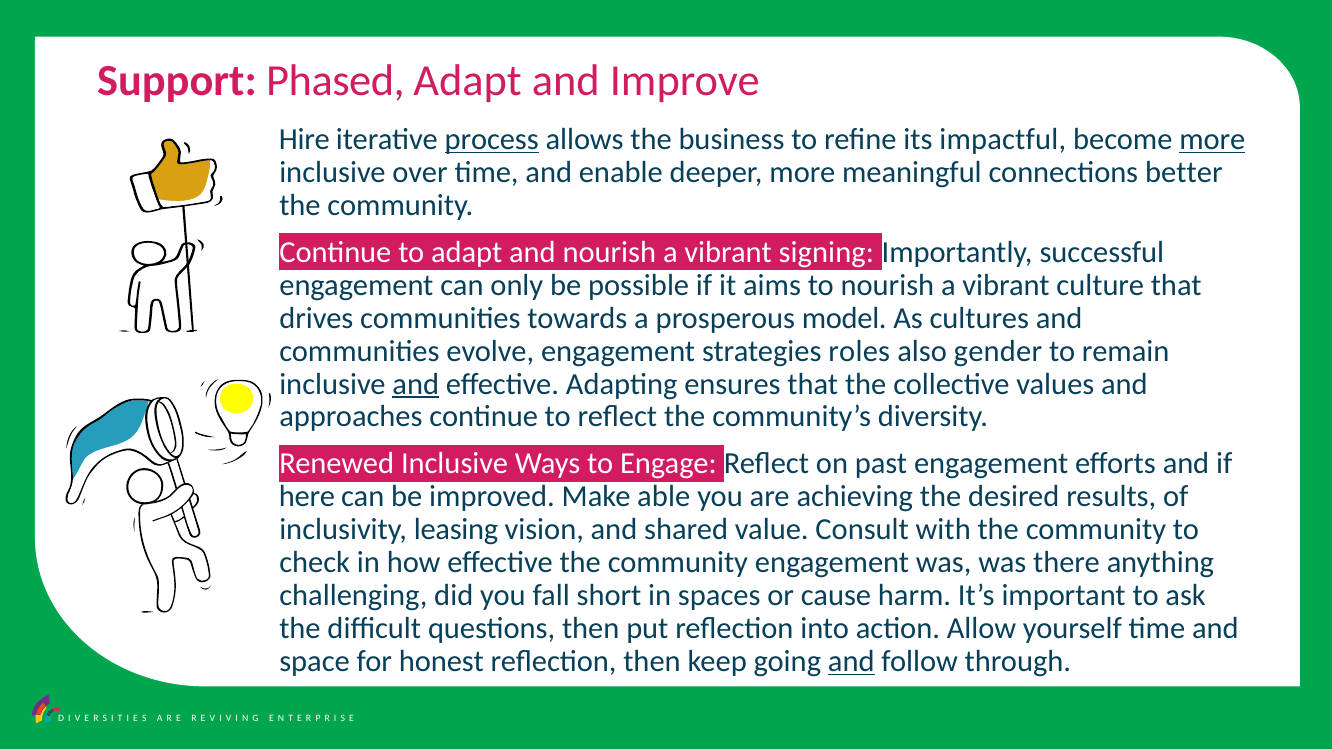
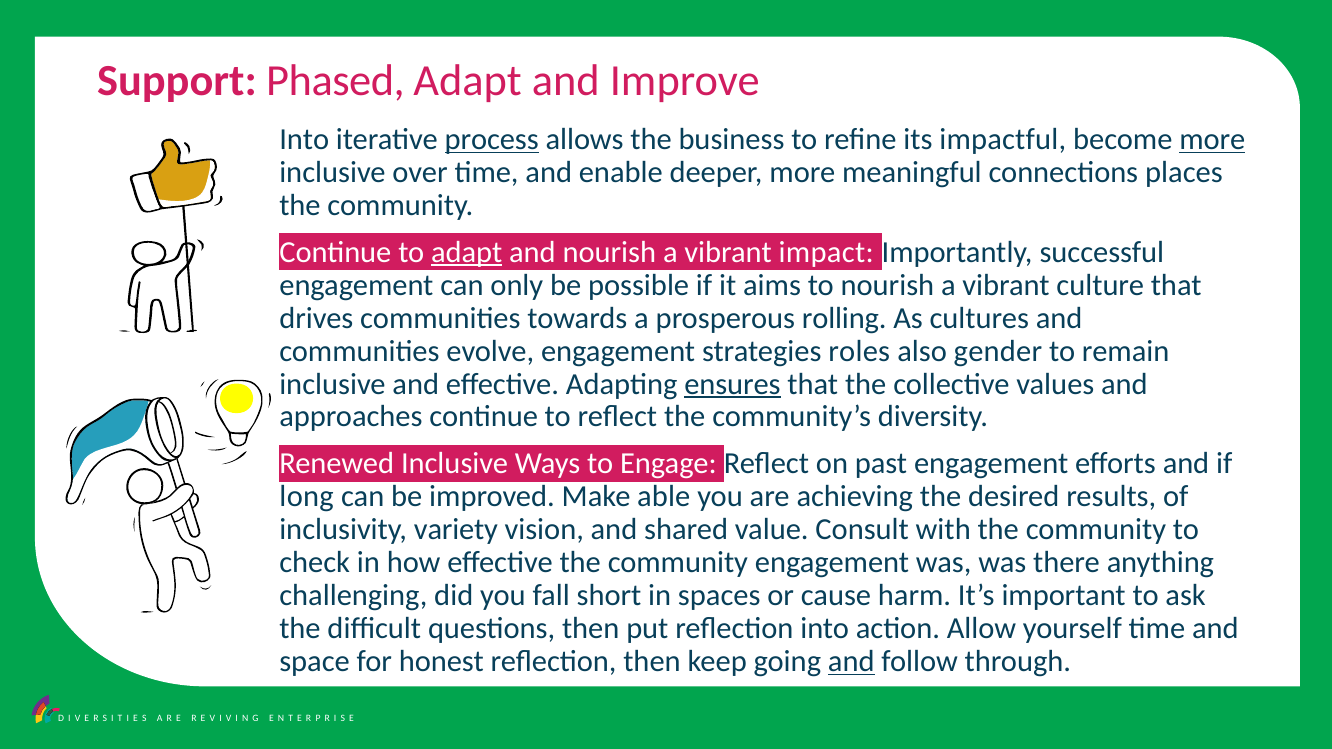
Hire at (304, 139): Hire -> Into
better: better -> places
adapt at (467, 252) underline: none -> present
signing: signing -> impact
model: model -> rolling
and at (416, 384) underline: present -> none
ensures underline: none -> present
here: here -> long
leasing: leasing -> variety
